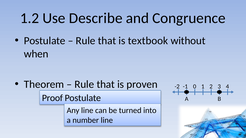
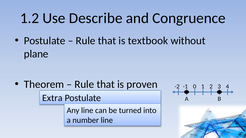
when: when -> plane
Proof: Proof -> Extra
